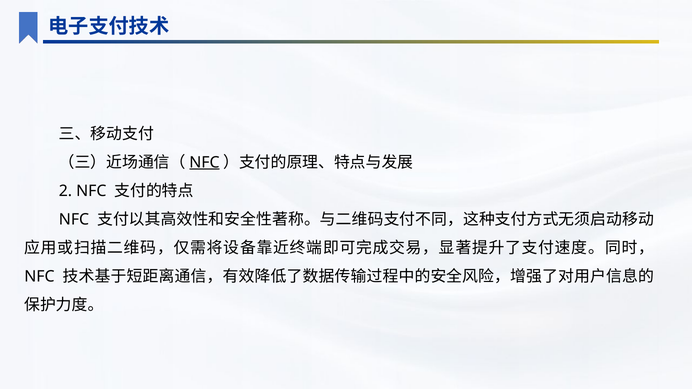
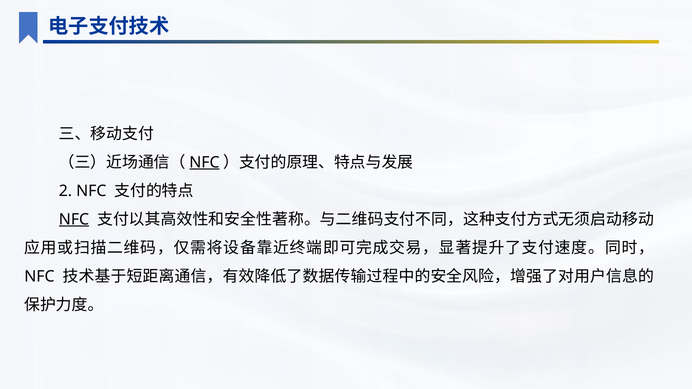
NFC at (74, 219) underline: none -> present
